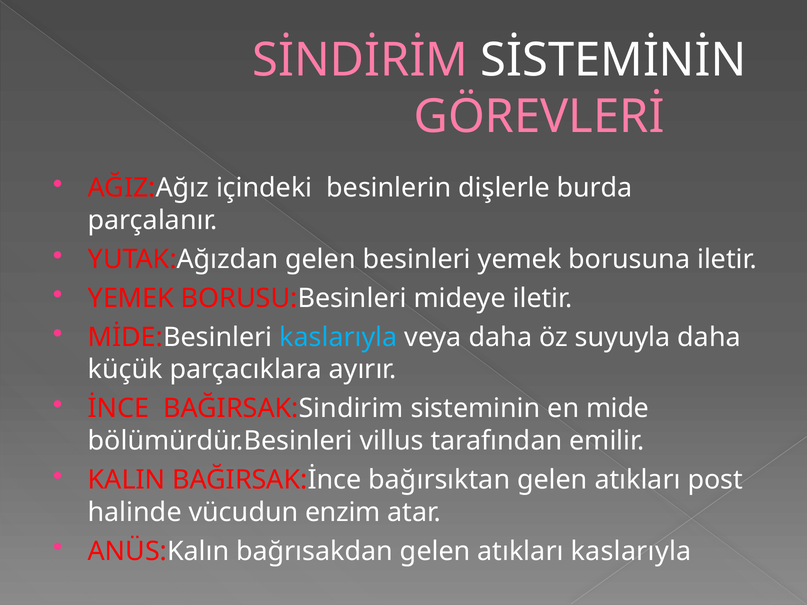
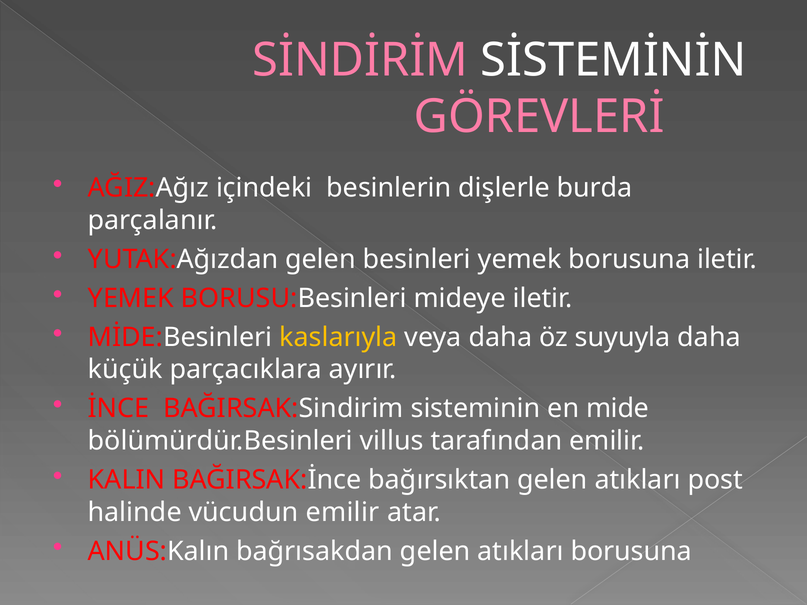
kaslarıyla at (338, 337) colour: light blue -> yellow
vücudun enzim: enzim -> emilir
atıkları kaslarıyla: kaslarıyla -> borusuna
